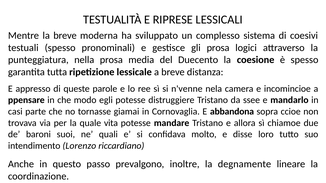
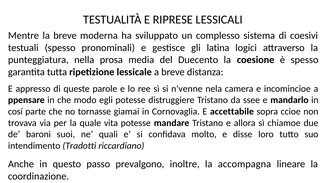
gli prosa: prosa -> latina
casi: casi -> cosí
abbandona: abbandona -> accettabile
Lorenzo: Lorenzo -> Tradotti
degnamente: degnamente -> accompagna
